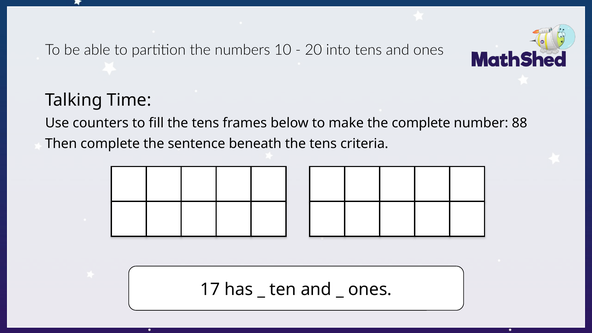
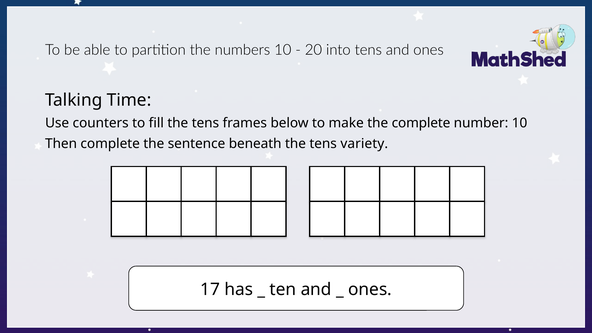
number 88: 88 -> 10
criteria: criteria -> variety
